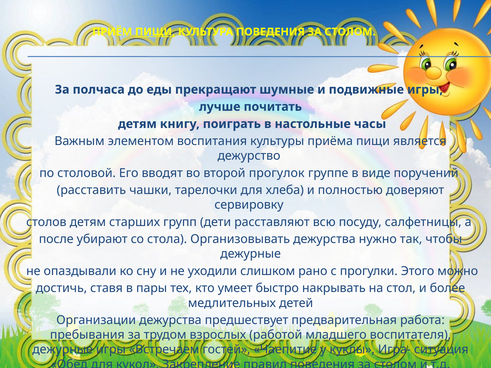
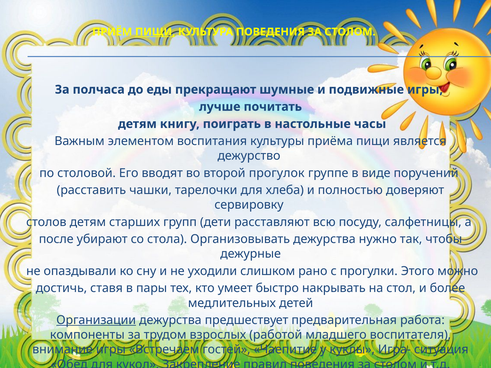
Организации underline: none -> present
пребывания: пребывания -> компоненты
дежурные at (63, 350): дежурные -> внимание
